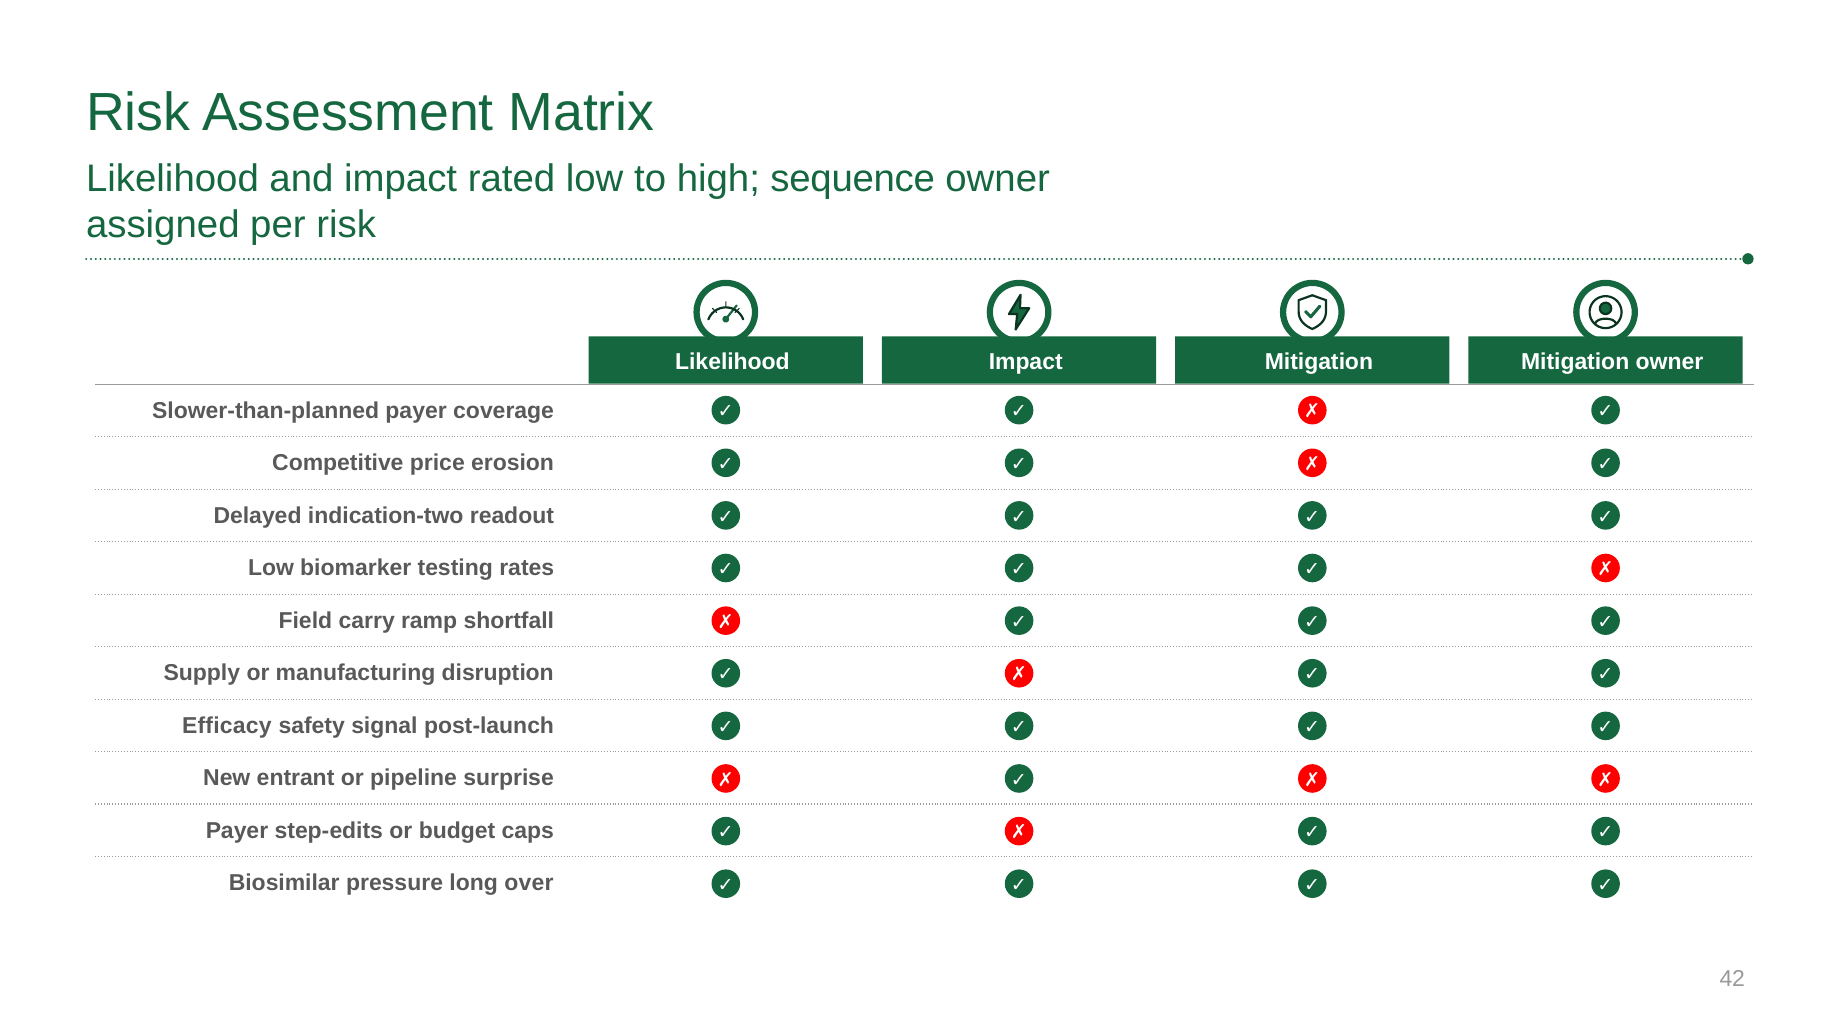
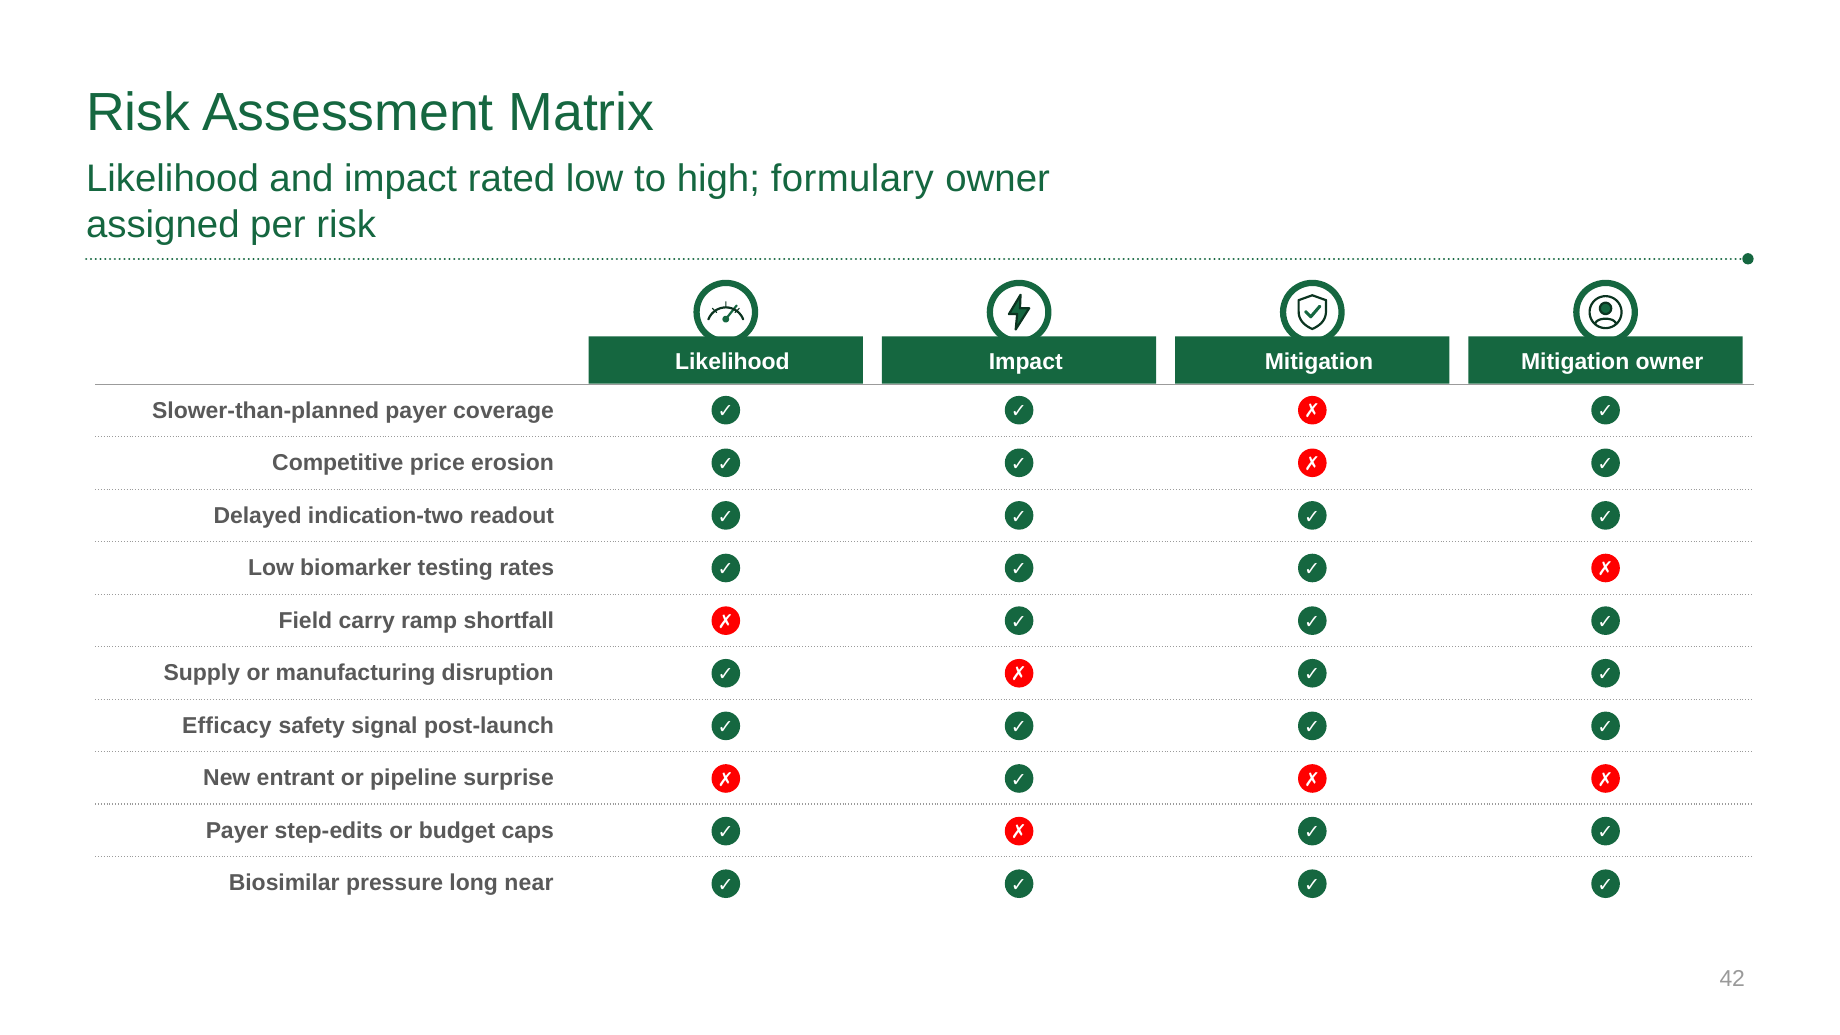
sequence: sequence -> formulary
over: over -> near
